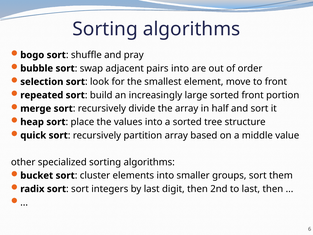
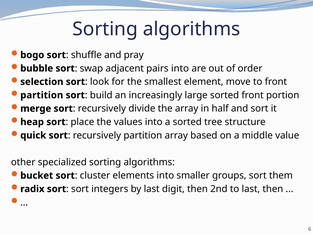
repeated at (42, 95): repeated -> partition
